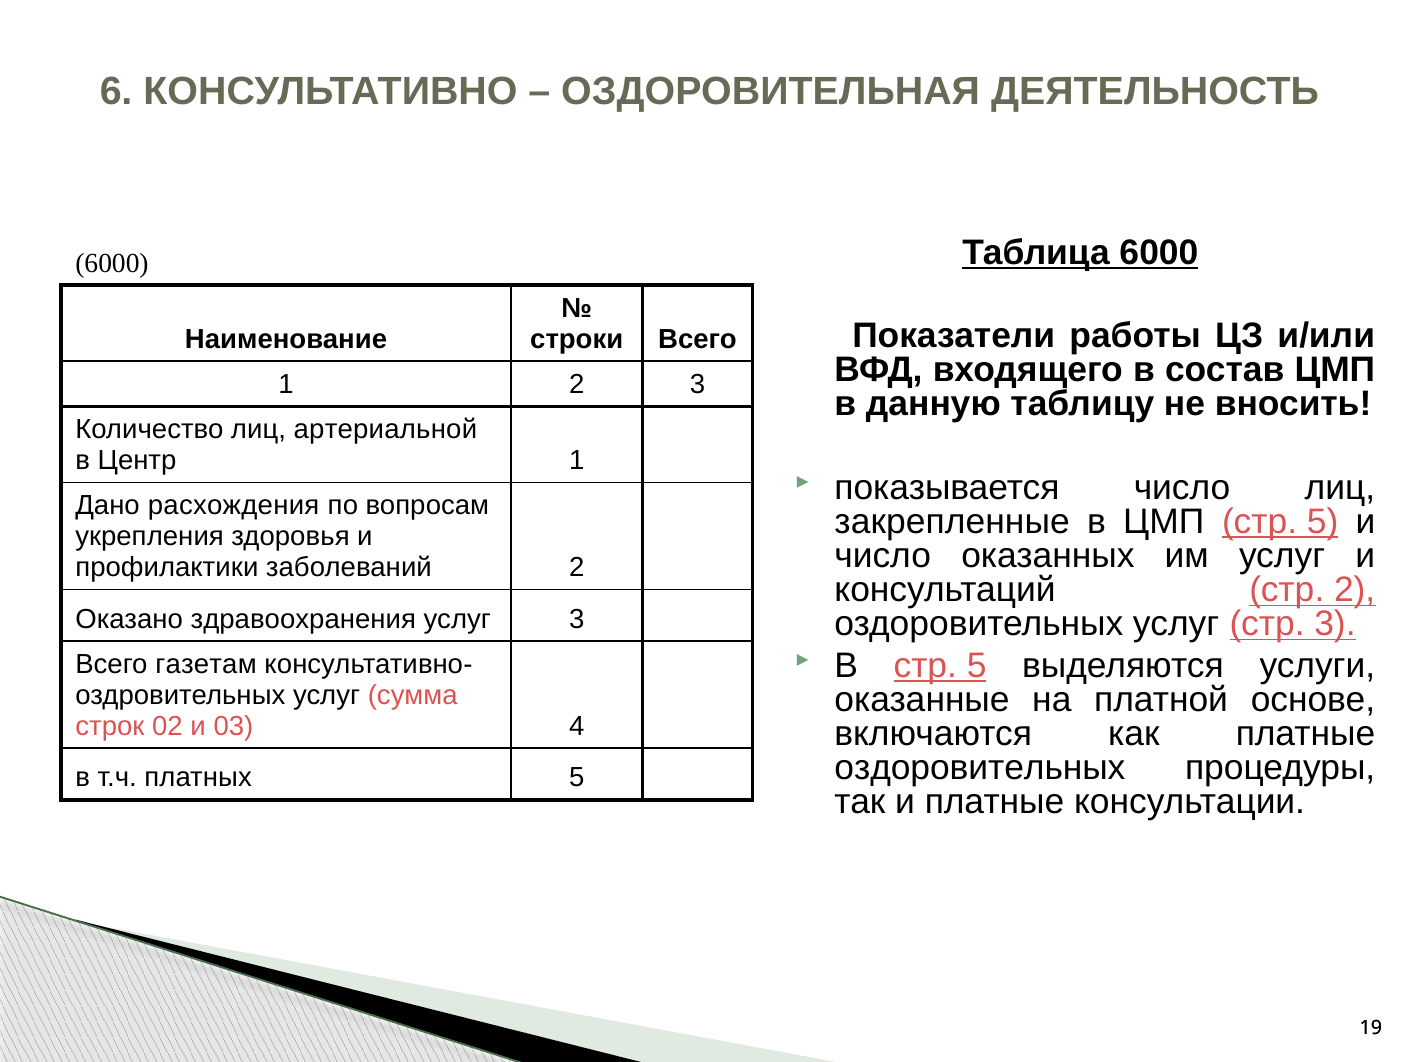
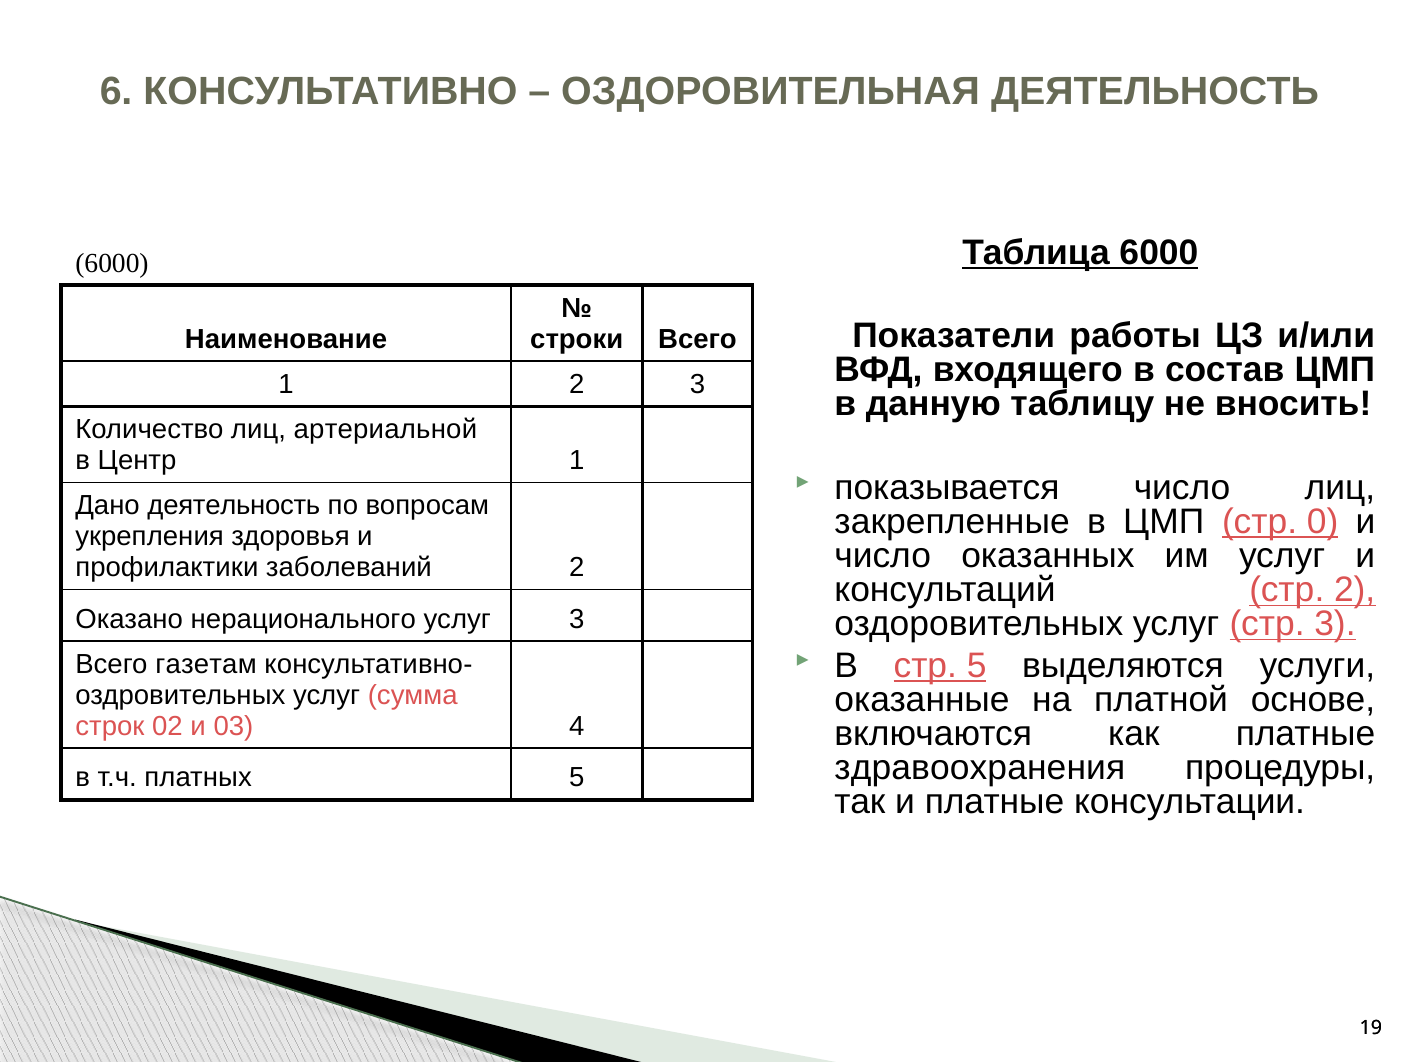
Дано расхождения: расхождения -> деятельность
ЦМП стр 5: 5 -> 0
здравоохранения: здравоохранения -> нерационального
оздоровительных at (980, 768): оздоровительных -> здравоохранения
